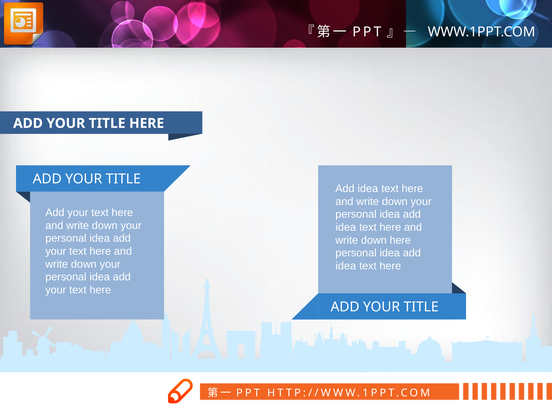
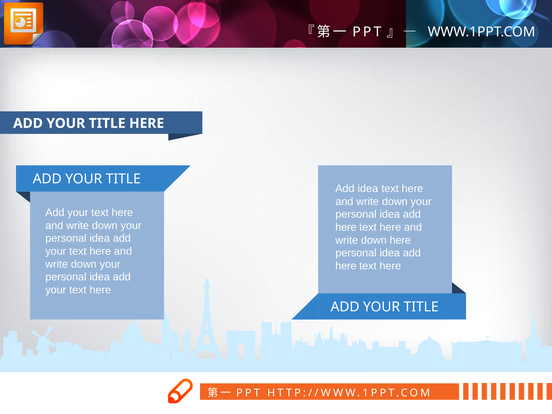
idea at (346, 227): idea -> here
idea at (346, 266): idea -> here
